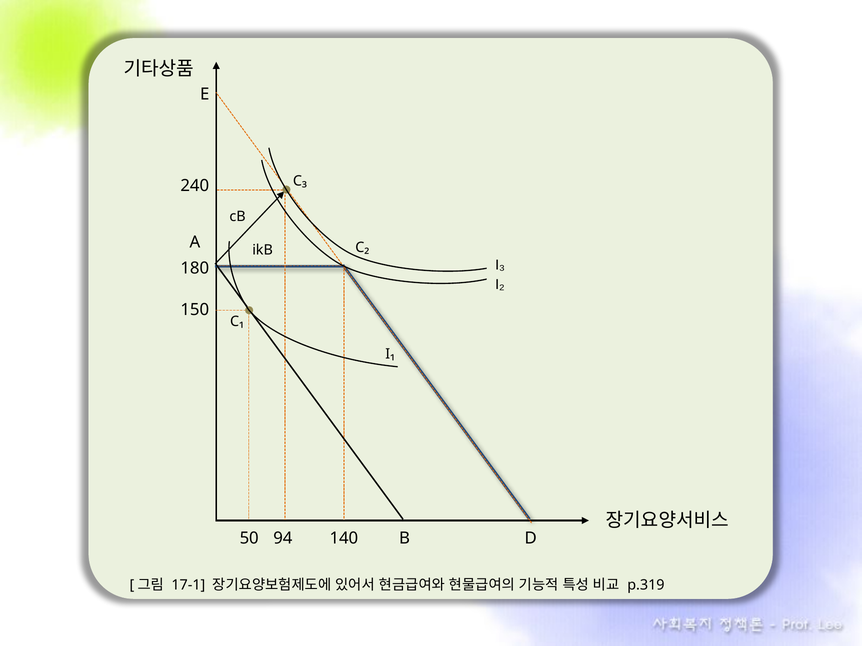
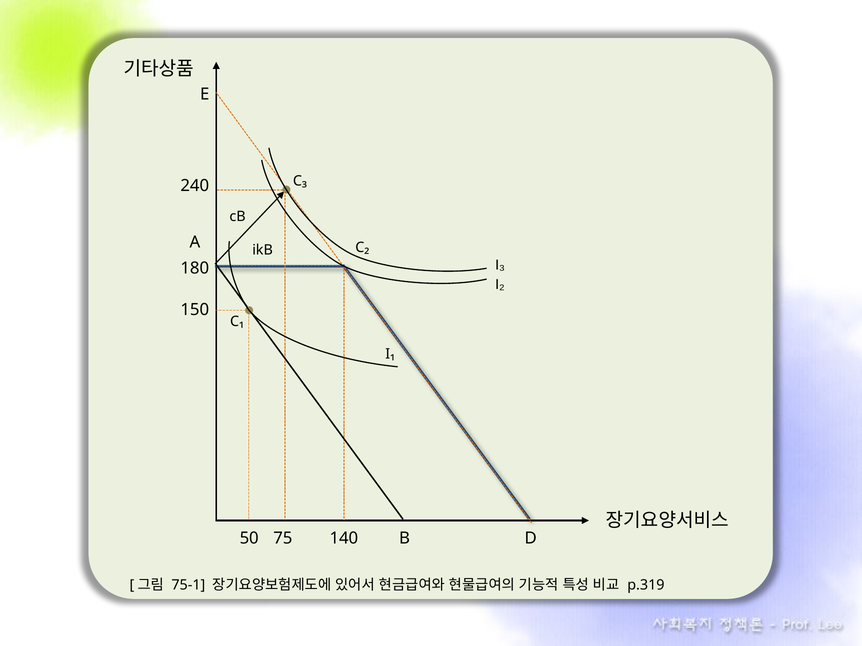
94: 94 -> 75
17-1: 17-1 -> 75-1
